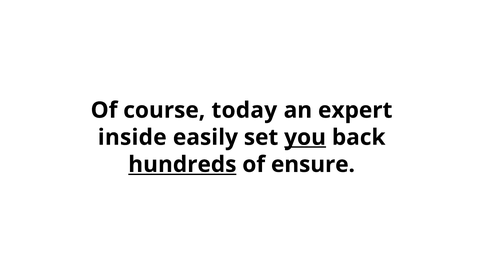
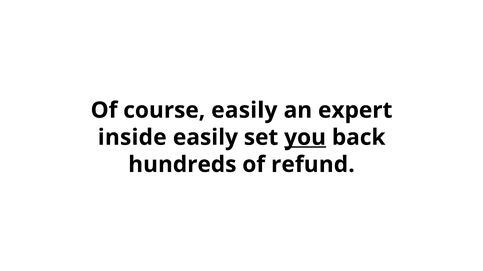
course today: today -> easily
hundreds underline: present -> none
ensure: ensure -> refund
